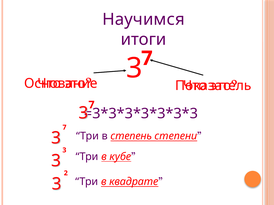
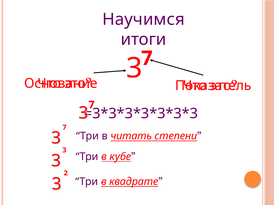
степень: степень -> читать
